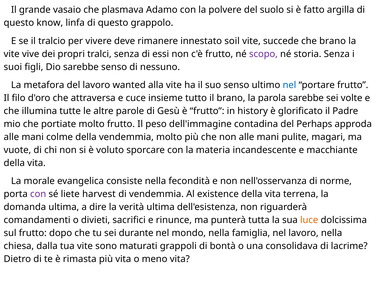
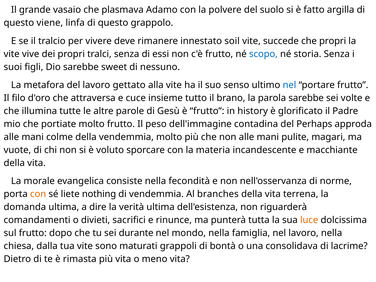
know: know -> viene
che brano: brano -> propri
scopo colour: purple -> blue
sarebbe senso: senso -> sweet
wanted: wanted -> gettato
con at (38, 194) colour: purple -> orange
harvest: harvest -> nothing
existence: existence -> branches
